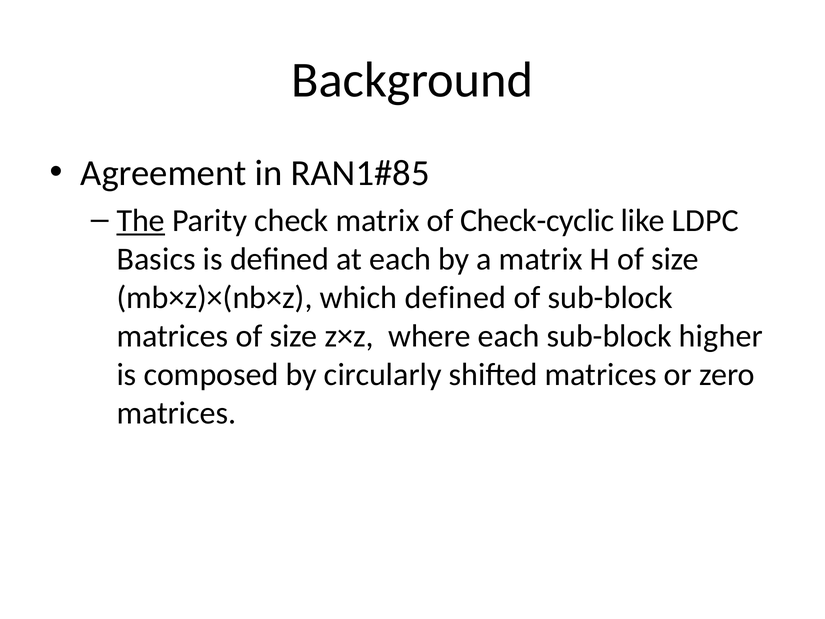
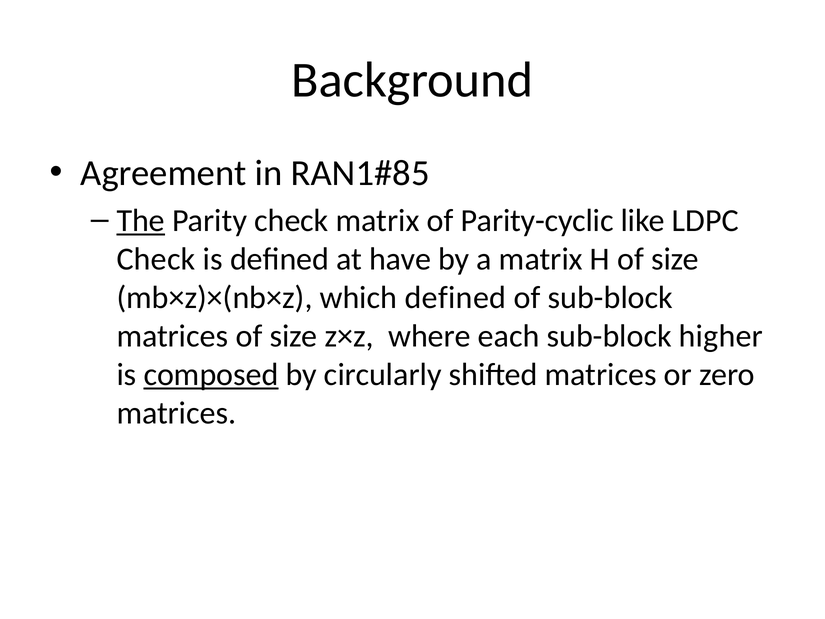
Check-cyclic: Check-cyclic -> Parity-cyclic
Basics at (156, 259): Basics -> Check
at each: each -> have
composed underline: none -> present
